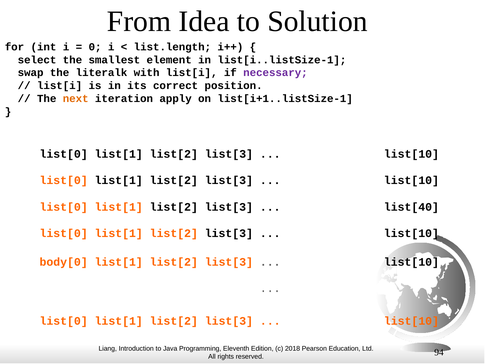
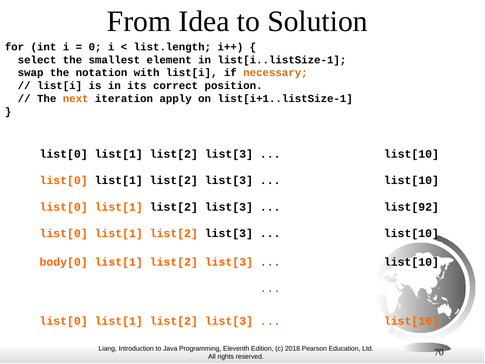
literalk: literalk -> notation
necessary colour: purple -> orange
list[40: list[40 -> list[92
94: 94 -> 70
